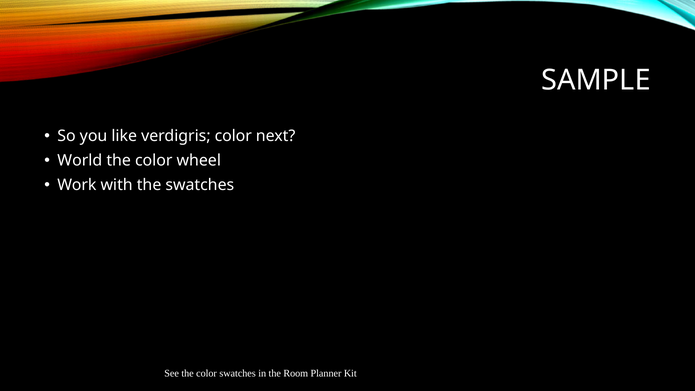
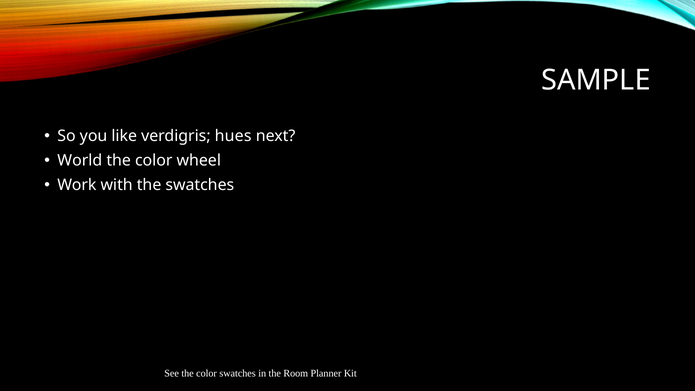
verdigris color: color -> hues
